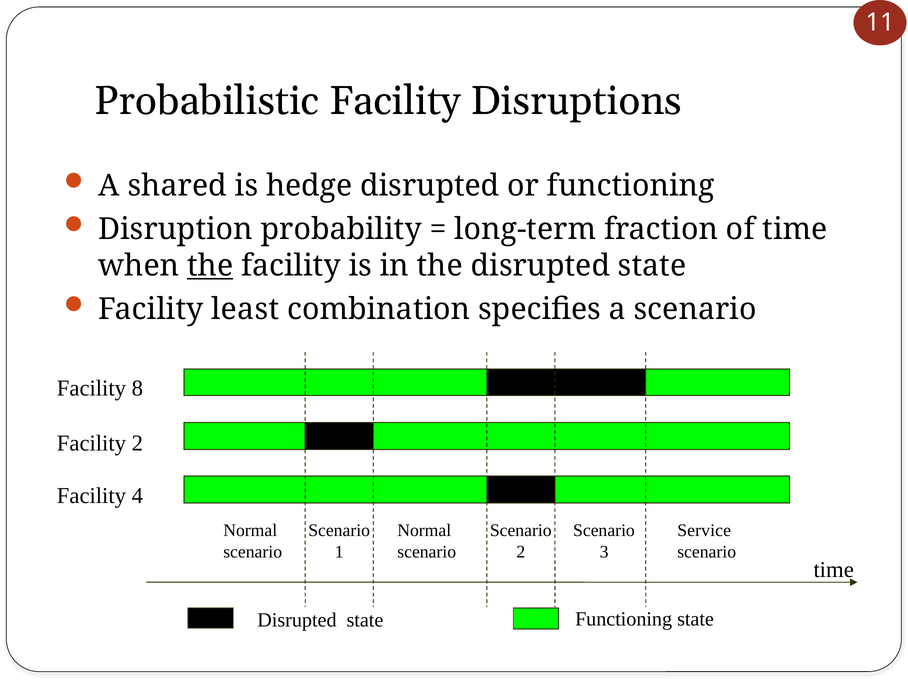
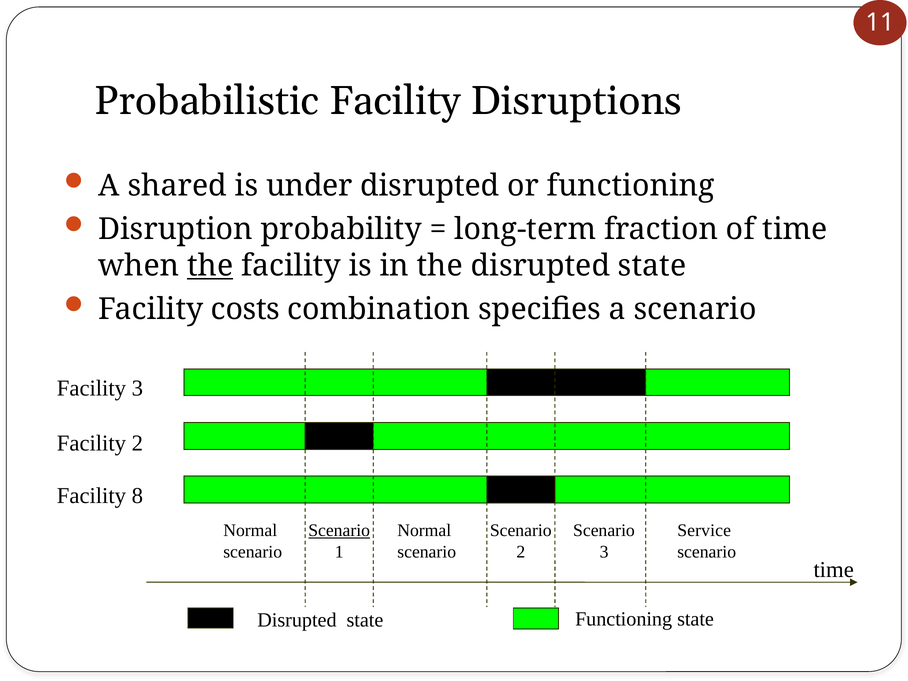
hedge: hedge -> under
least: least -> costs
Facility 8: 8 -> 3
4: 4 -> 8
Scenario at (339, 531) underline: none -> present
